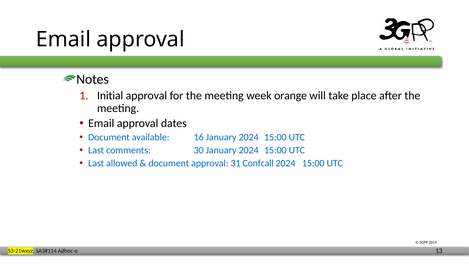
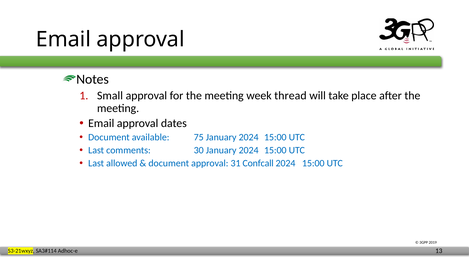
Initial: Initial -> Small
orange: orange -> thread
16: 16 -> 75
